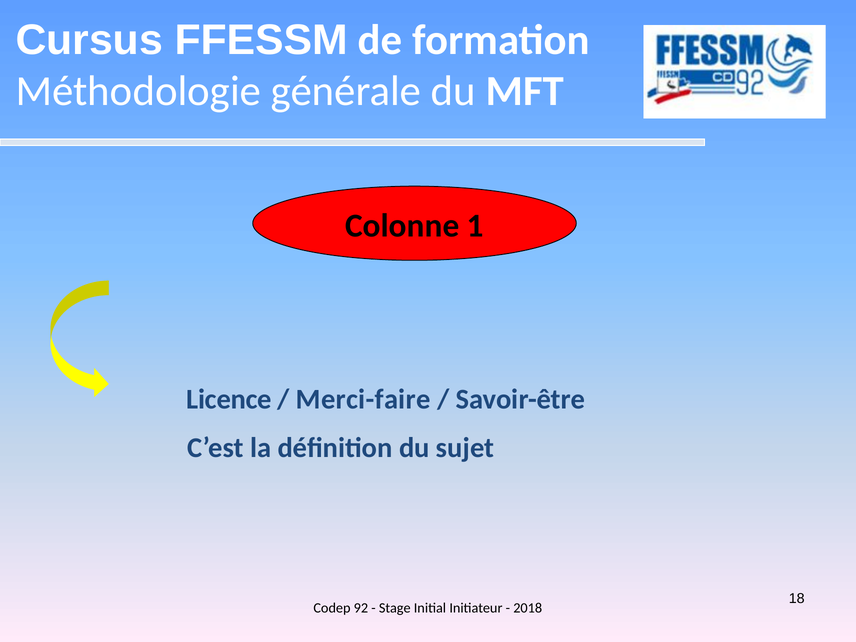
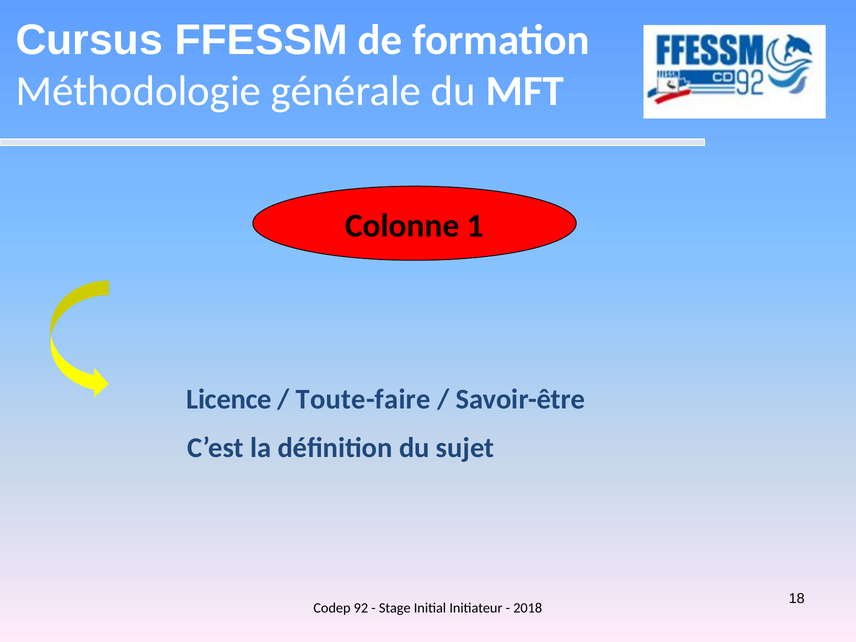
Merci-faire: Merci-faire -> Toute-faire
